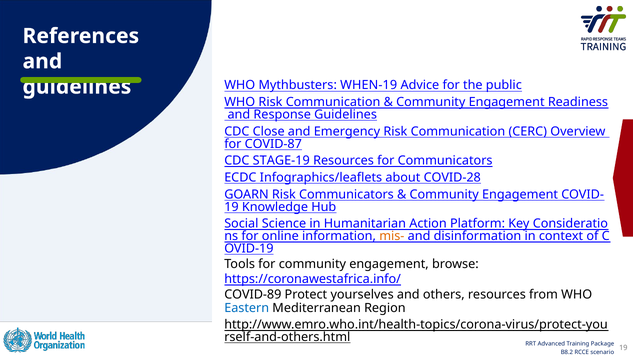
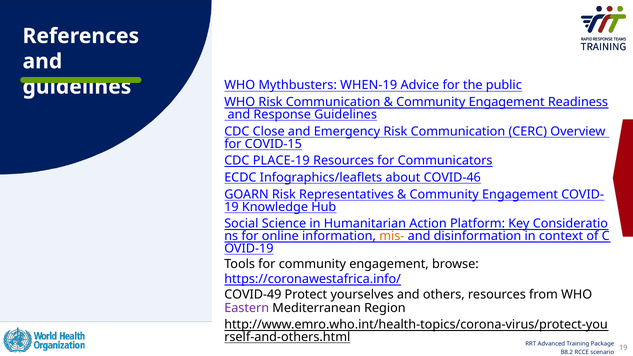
COVID-87: COVID-87 -> COVID-15
STAGE-19: STAGE-19 -> PLACE-19
COVID-28: COVID-28 -> COVID-46
Risk Communicators: Communicators -> Representatives
COVID-89: COVID-89 -> COVID-49
Eastern colour: blue -> purple
